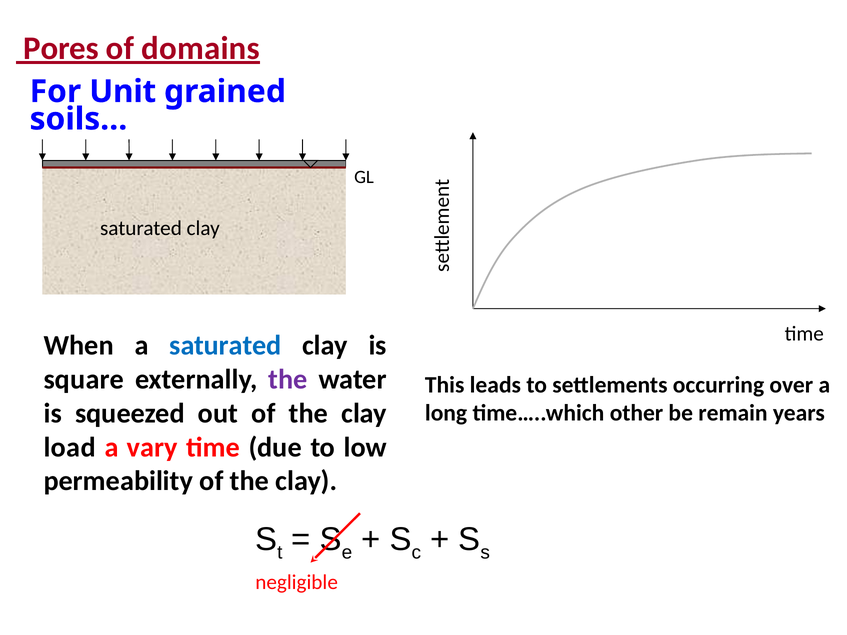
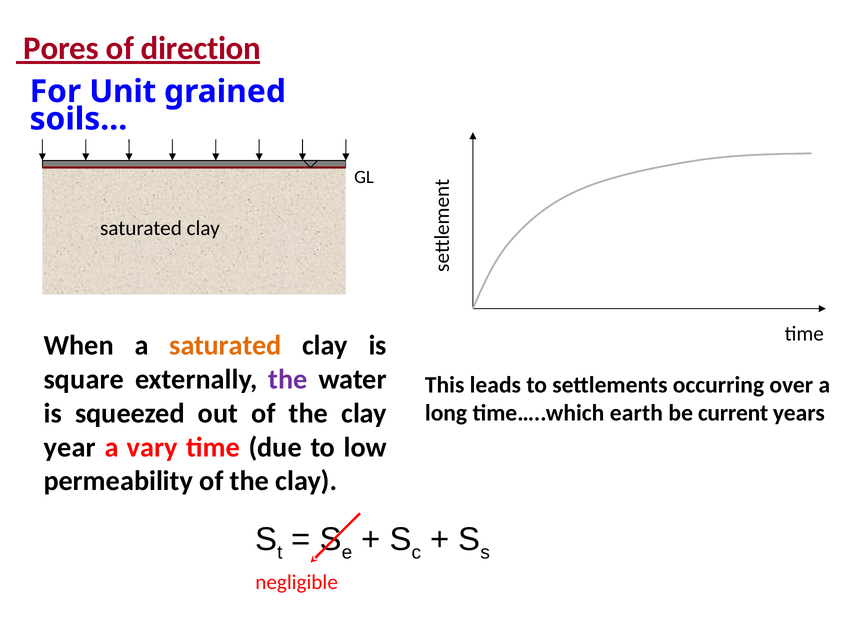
domains: domains -> direction
saturated at (225, 346) colour: blue -> orange
other: other -> earth
remain: remain -> current
load: load -> year
